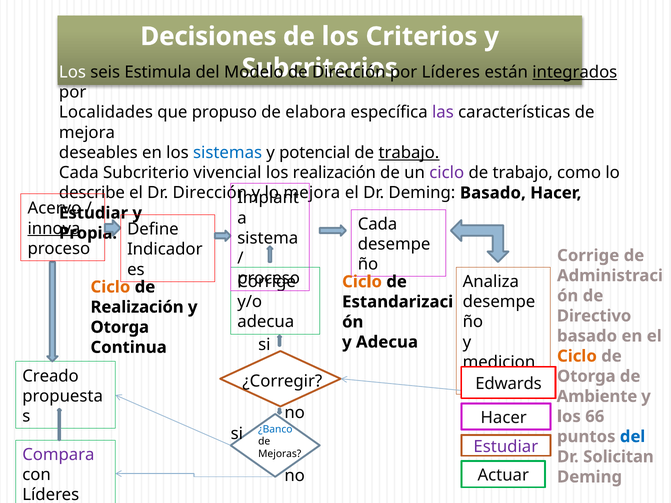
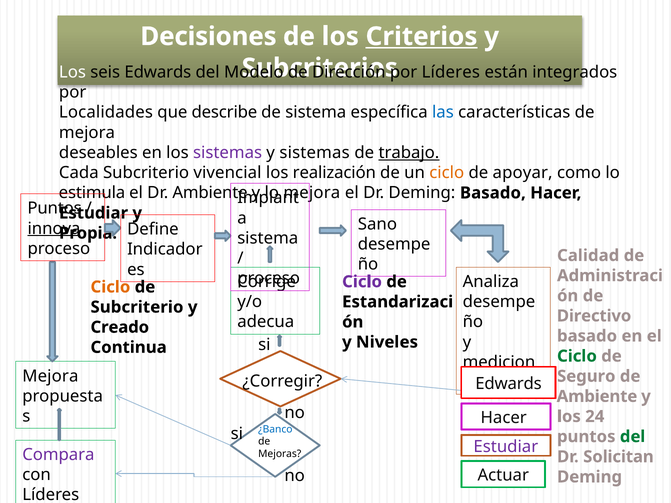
Criterios underline: none -> present
seis Estimula: Estimula -> Edwards
integrados underline: present -> none
propuso: propuso -> describe
de elabora: elabora -> sistema
las colour: purple -> blue
sistemas at (228, 153) colour: blue -> purple
y potencial: potencial -> sistemas
ciclo at (447, 173) colour: purple -> orange
trabajo at (523, 173): trabajo -> apoyar
describe: describe -> estimula
Dr Dirección: Dirección -> Ambiente
Acervo at (54, 208): Acervo -> Puntos
Cada at (378, 224): Cada -> Sano
Corrige at (588, 256): Corrige -> Calidad
Ciclo at (362, 282) colour: orange -> purple
Realización at (137, 307): Realización -> Subcriterio
Otorga at (120, 327): Otorga -> Creado
y Adecua: Adecua -> Niveles
Ciclo at (577, 356) colour: orange -> green
Creado at (50, 376): Creado -> Mejora
Otorga at (586, 376): Otorga -> Seguro
66: 66 -> 24
del at (633, 437) colour: blue -> green
